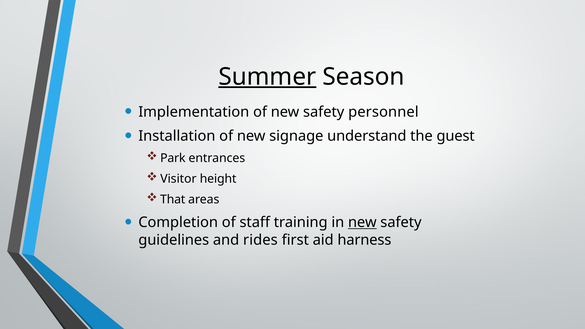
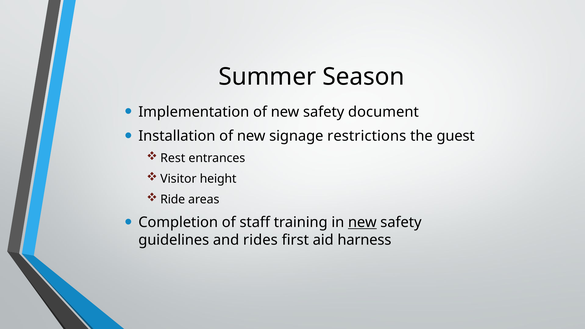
Summer underline: present -> none
personnel: personnel -> document
understand: understand -> restrictions
Park: Park -> Rest
That: That -> Ride
